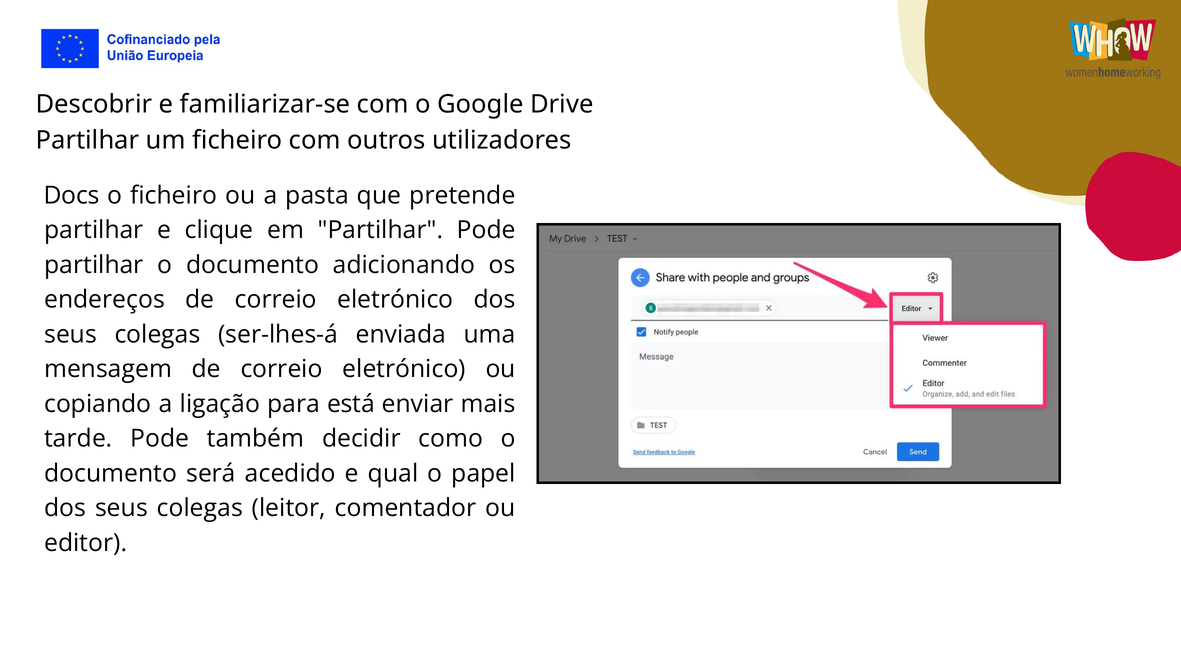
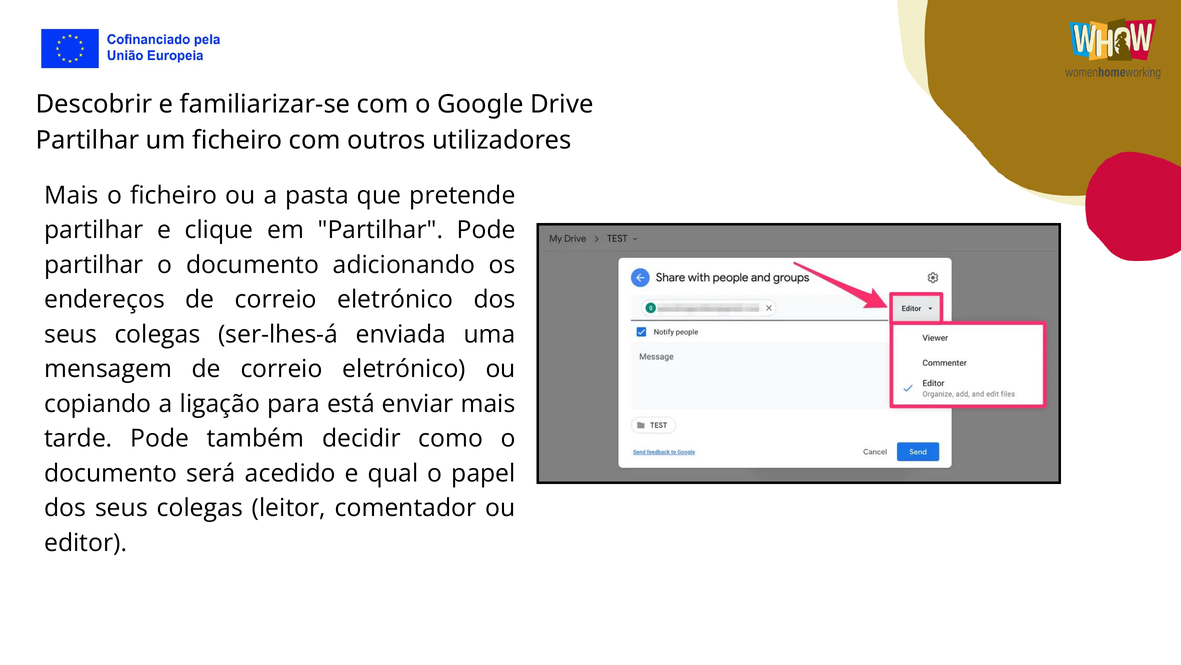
Docs at (72, 195): Docs -> Mais
